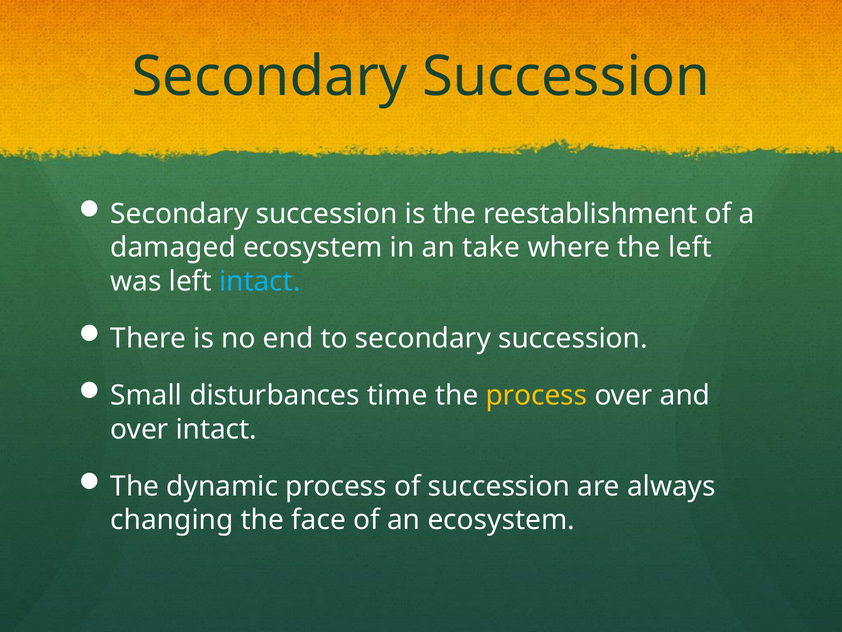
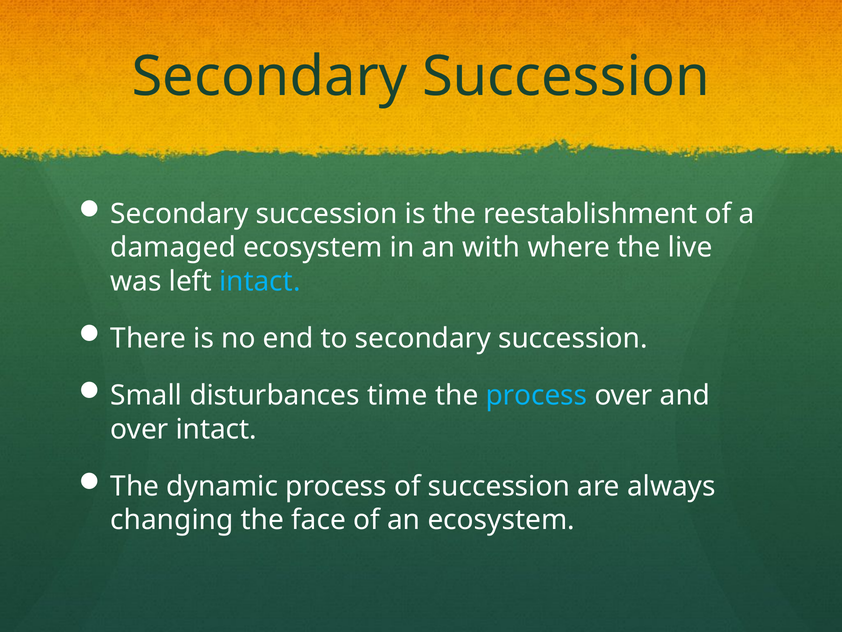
take: take -> with
the left: left -> live
process at (536, 395) colour: yellow -> light blue
